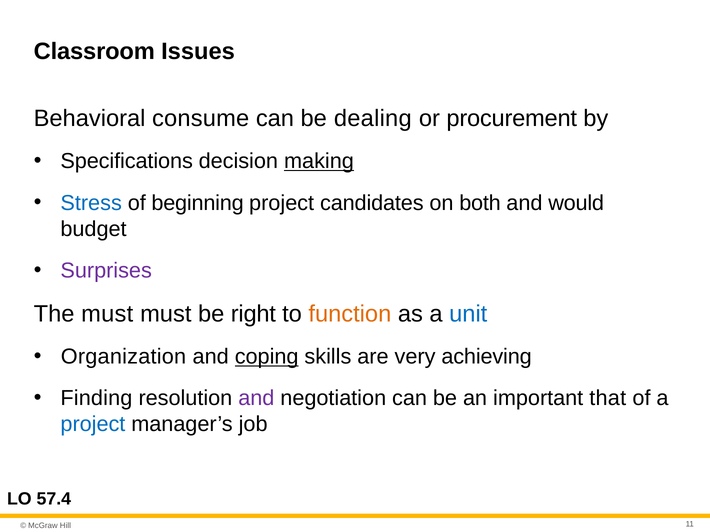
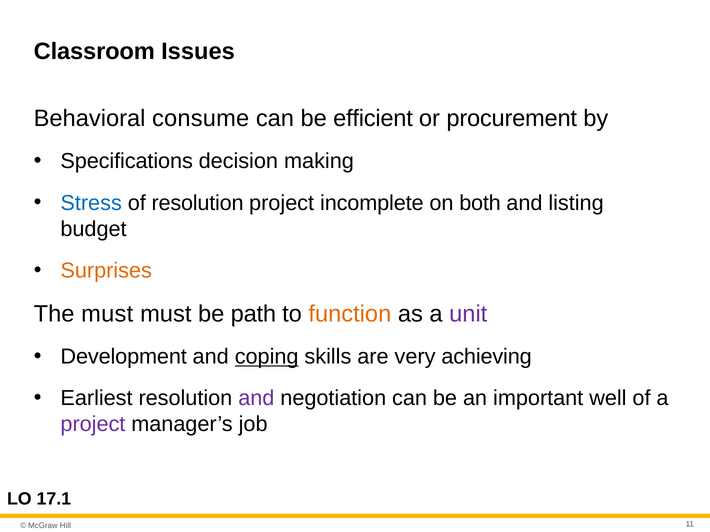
dealing: dealing -> efficient
making underline: present -> none
of beginning: beginning -> resolution
candidates: candidates -> incomplete
would: would -> listing
Surprises colour: purple -> orange
right: right -> path
unit colour: blue -> purple
Organization: Organization -> Development
Finding: Finding -> Earliest
that: that -> well
project at (93, 425) colour: blue -> purple
57.4: 57.4 -> 17.1
